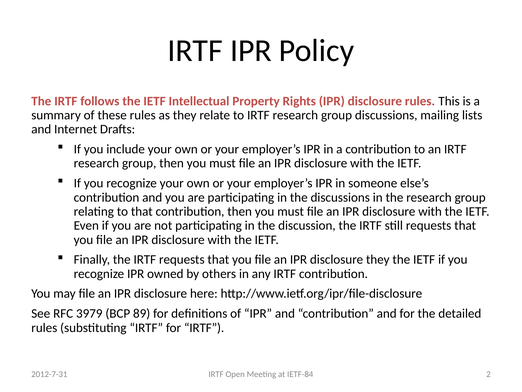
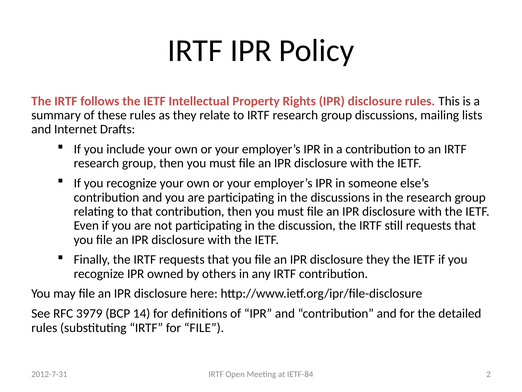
89: 89 -> 14
for IRTF: IRTF -> FILE
